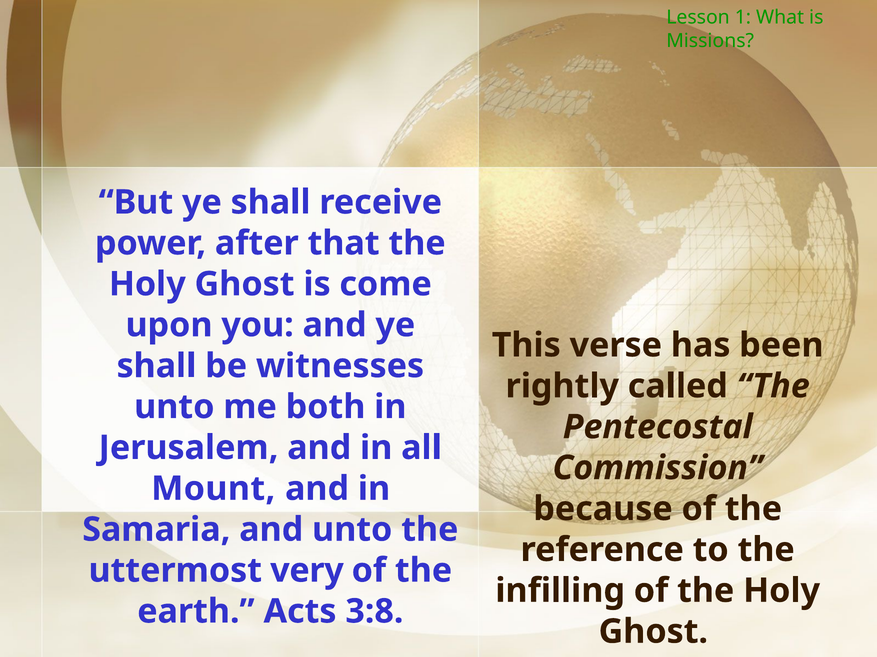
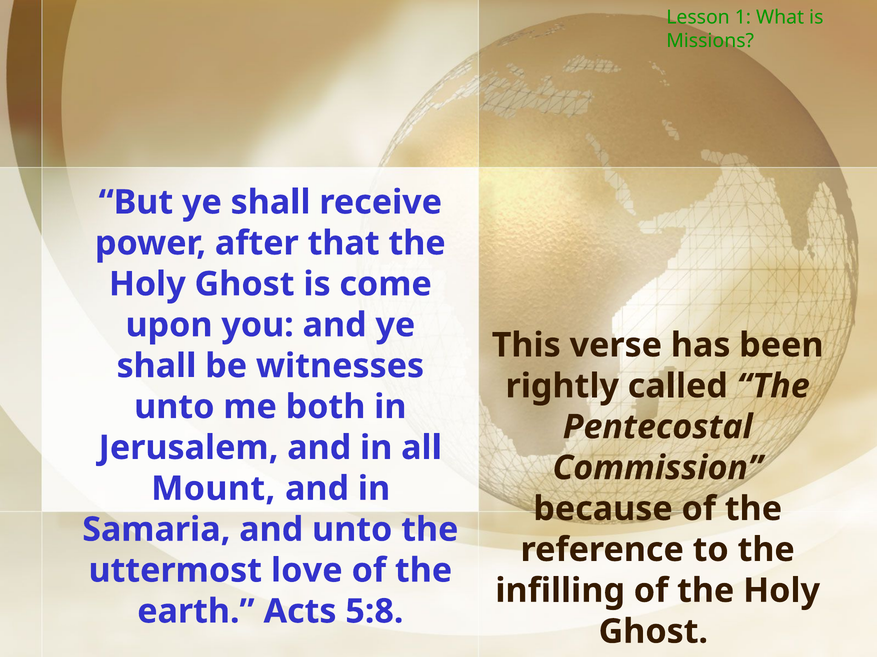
very: very -> love
3:8: 3:8 -> 5:8
